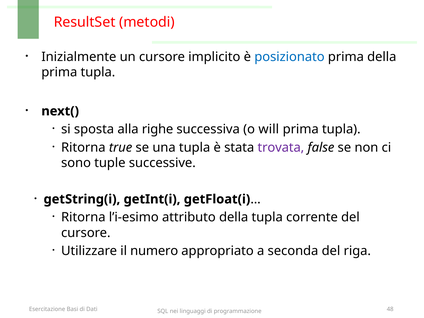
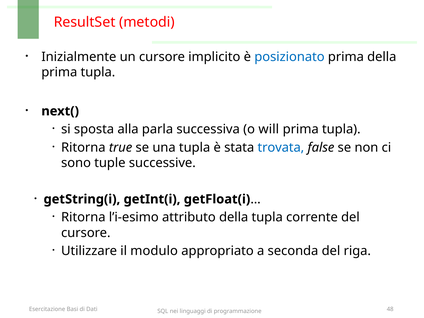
righe: righe -> parla
trovata colour: purple -> blue
numero: numero -> modulo
